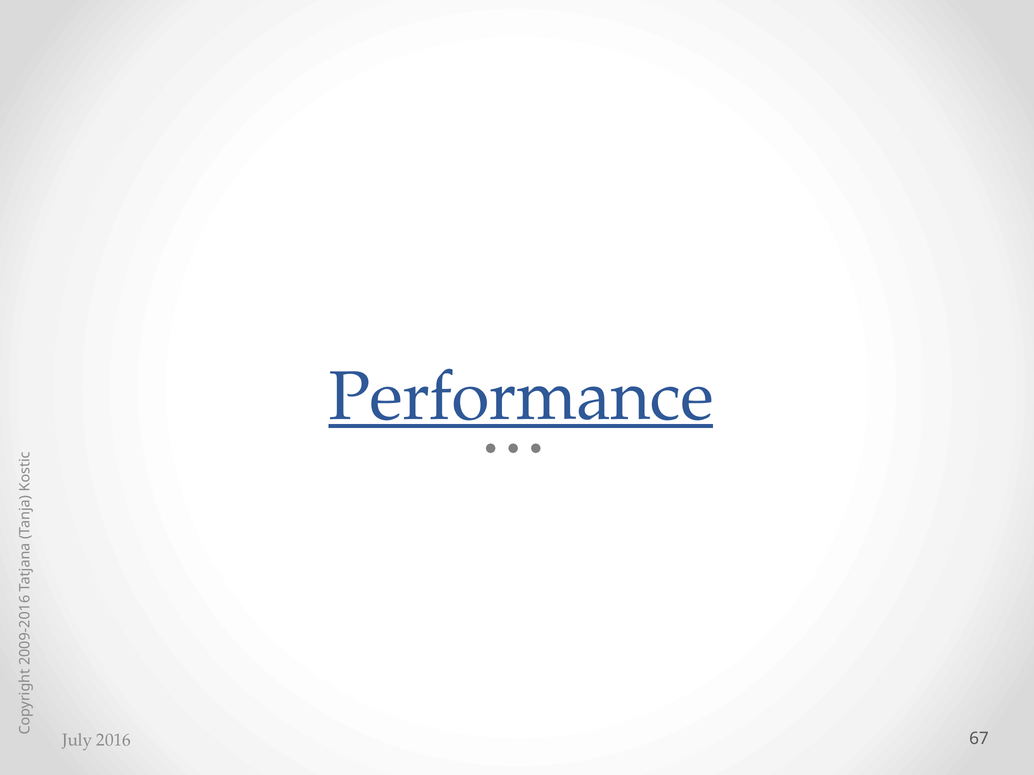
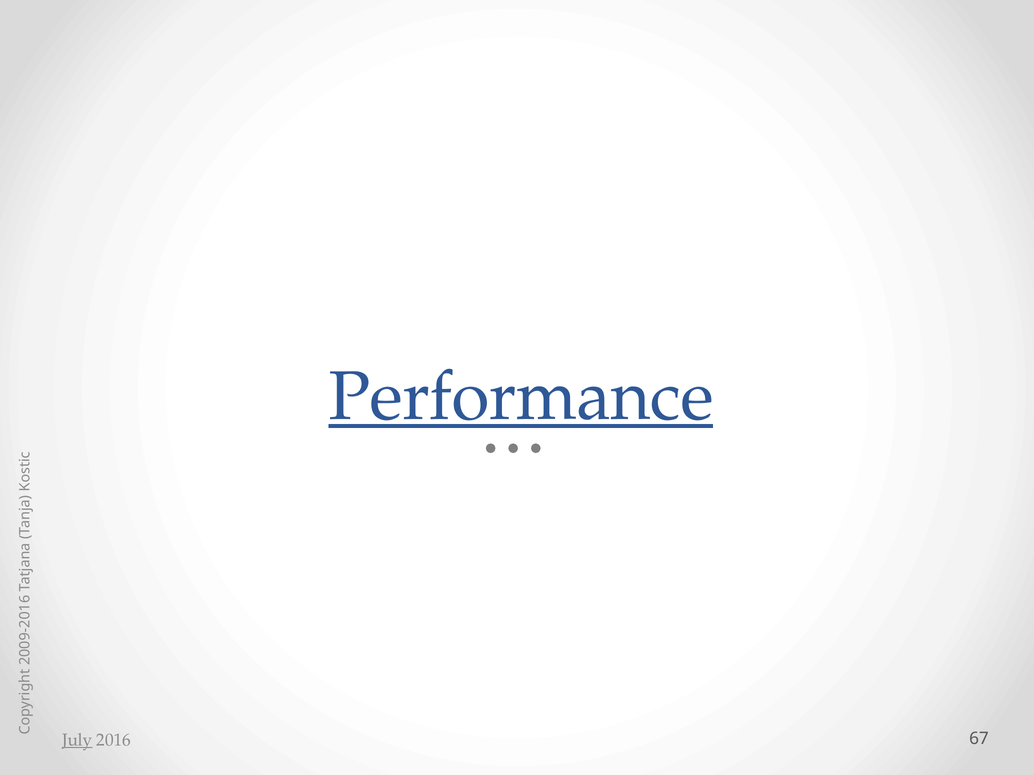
July underline: none -> present
